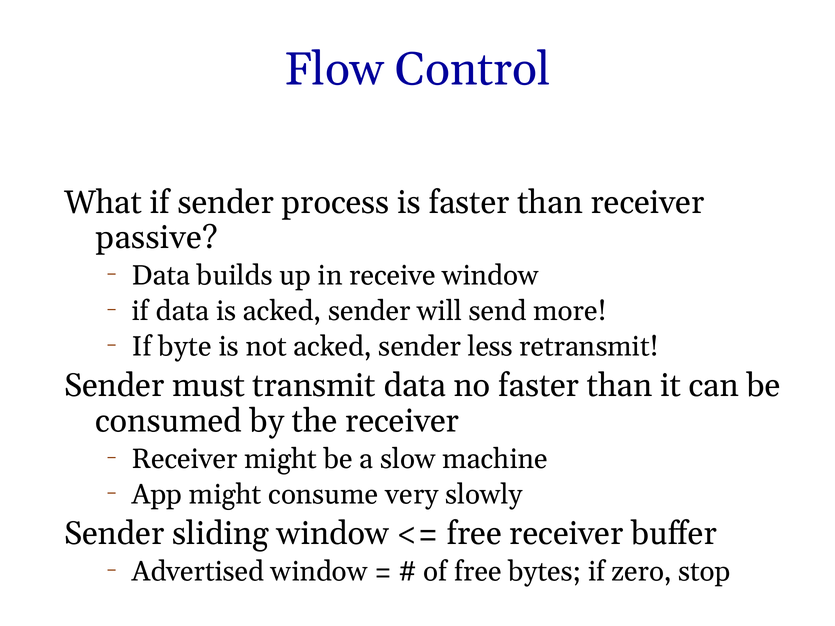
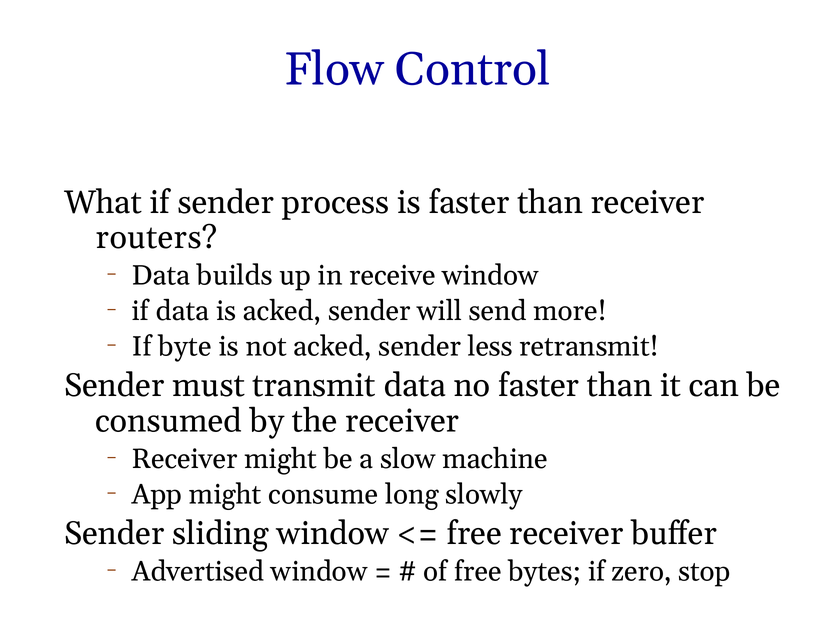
passive: passive -> routers
very: very -> long
